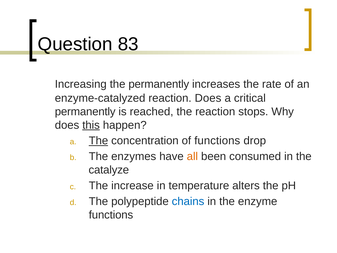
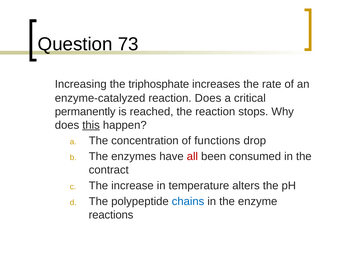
83: 83 -> 73
the permanently: permanently -> triphosphate
The at (98, 141) underline: present -> none
all colour: orange -> red
catalyze: catalyze -> contract
functions at (111, 215): functions -> reactions
